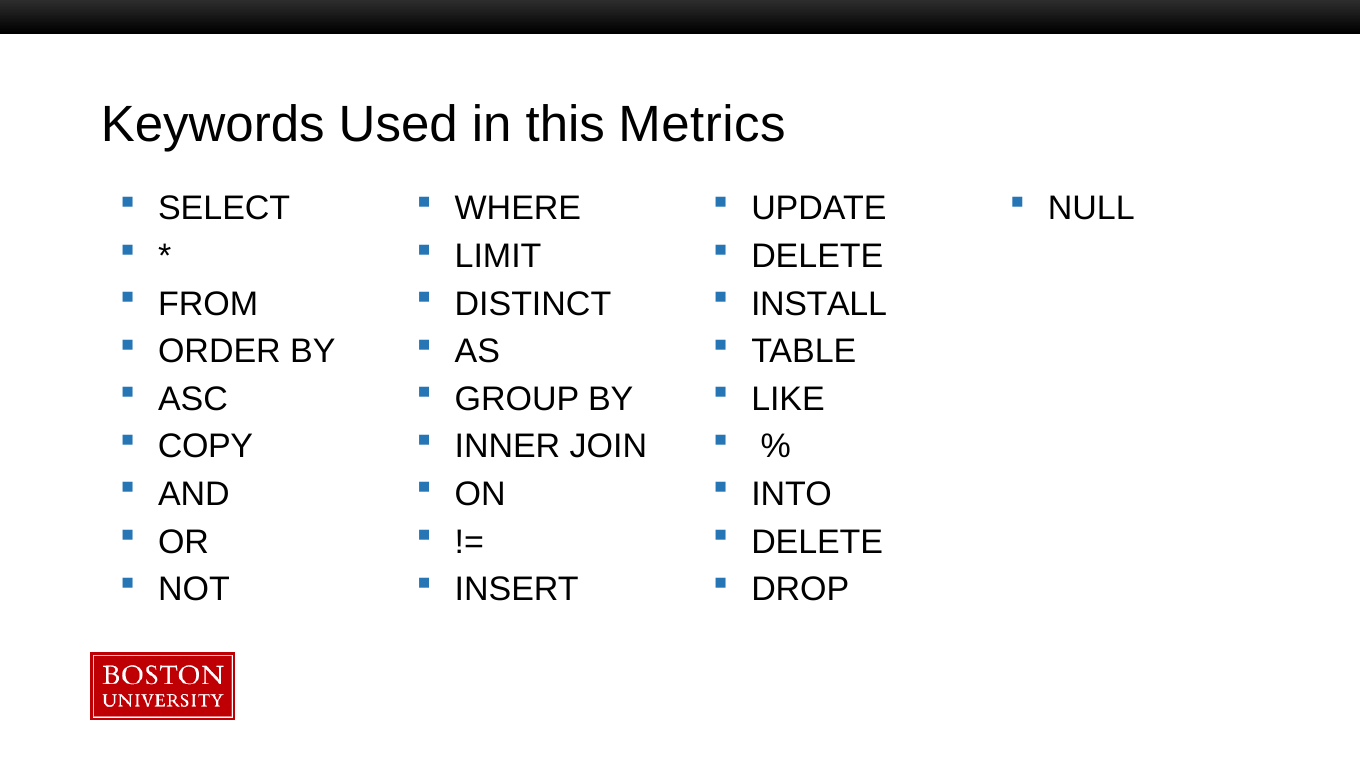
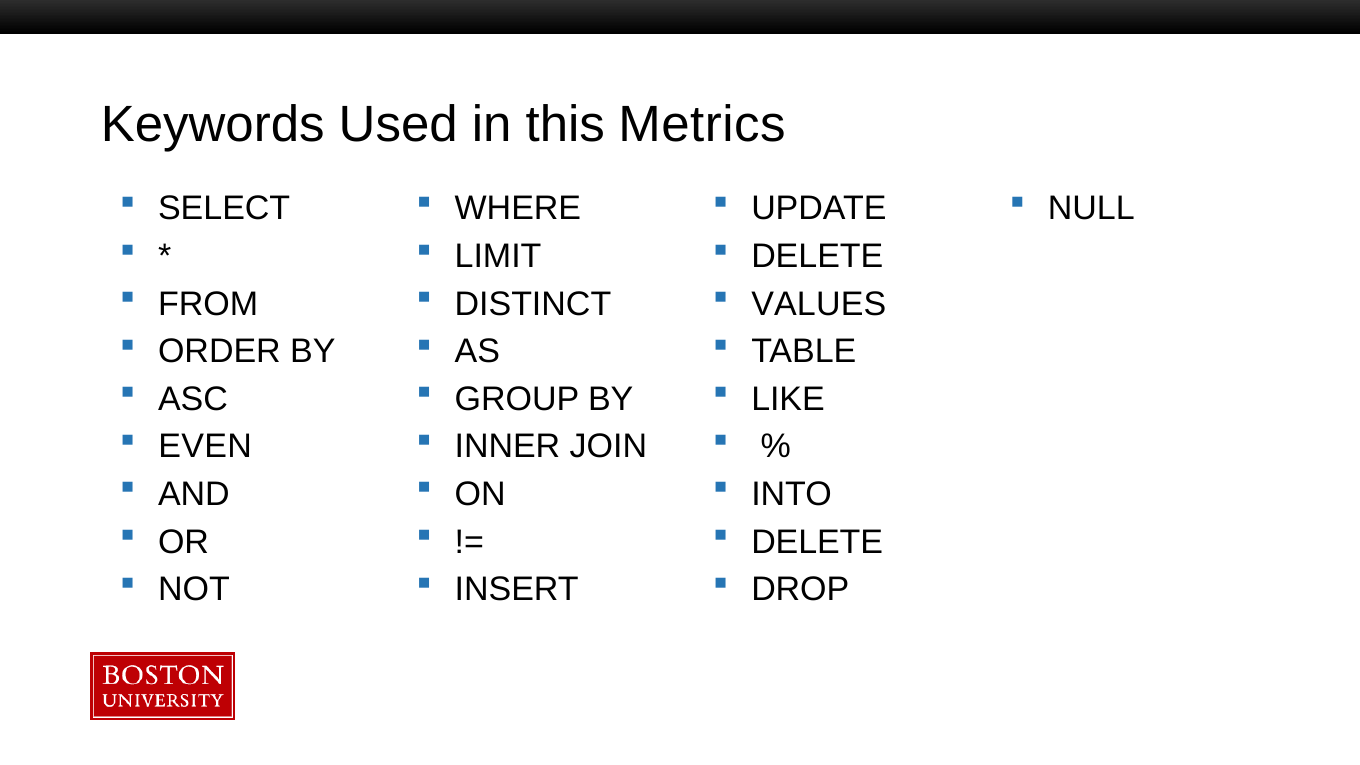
INSTALL: INSTALL -> VALUES
COPY: COPY -> EVEN
